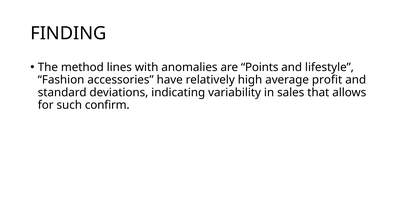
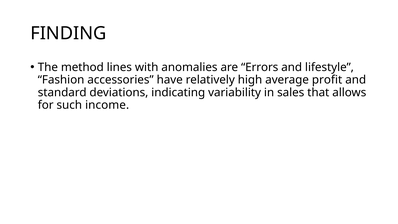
Points: Points -> Errors
confirm: confirm -> income
